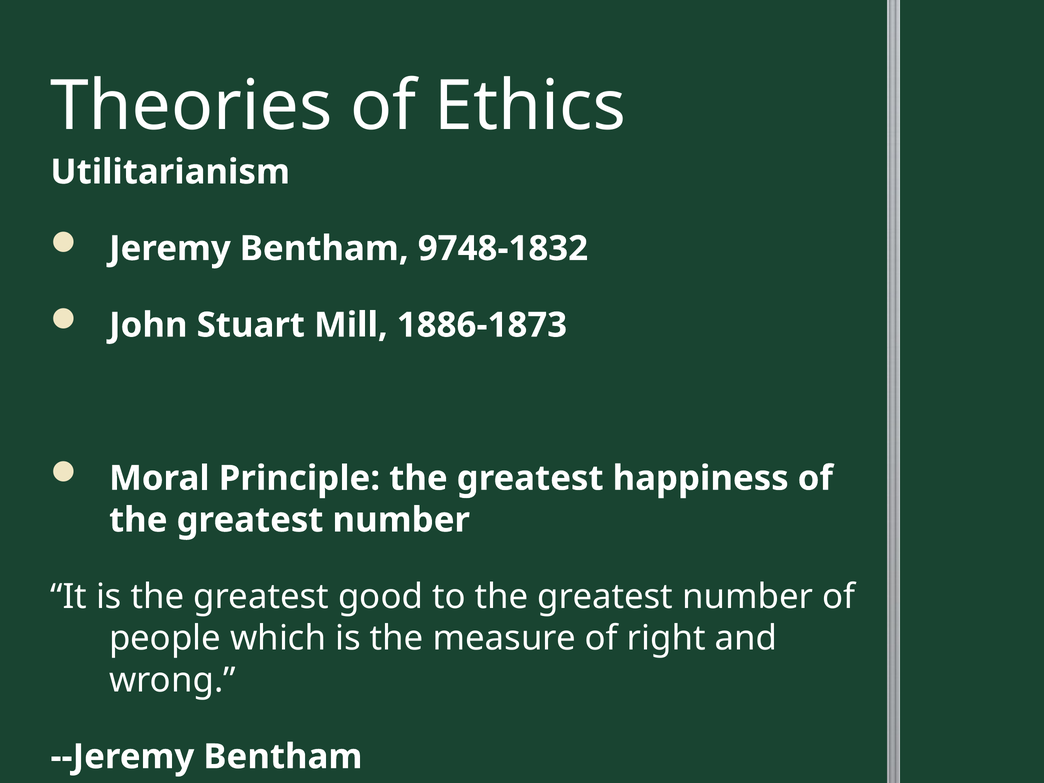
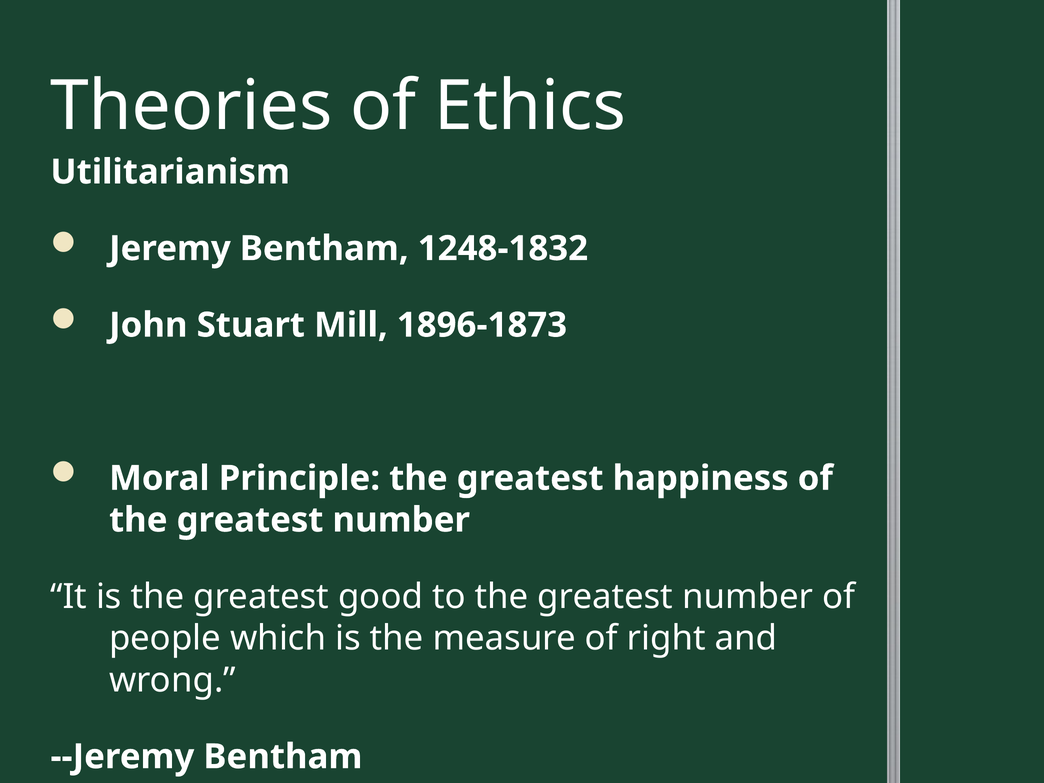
9748-1832: 9748-1832 -> 1248-1832
1886-1873: 1886-1873 -> 1896-1873
